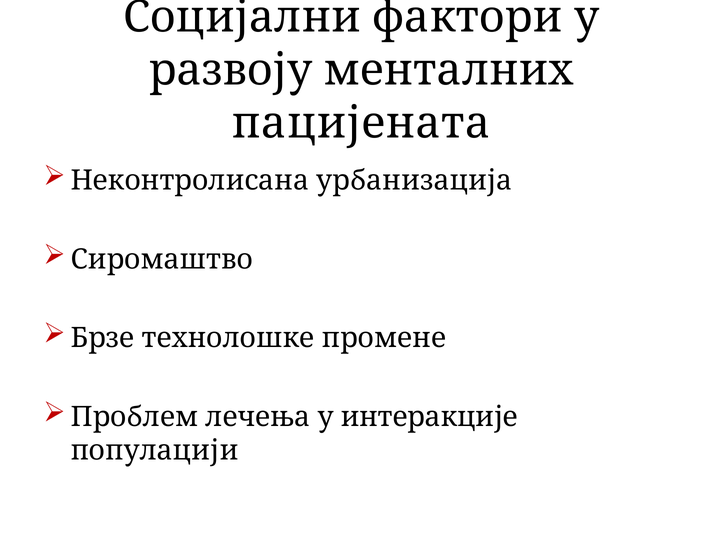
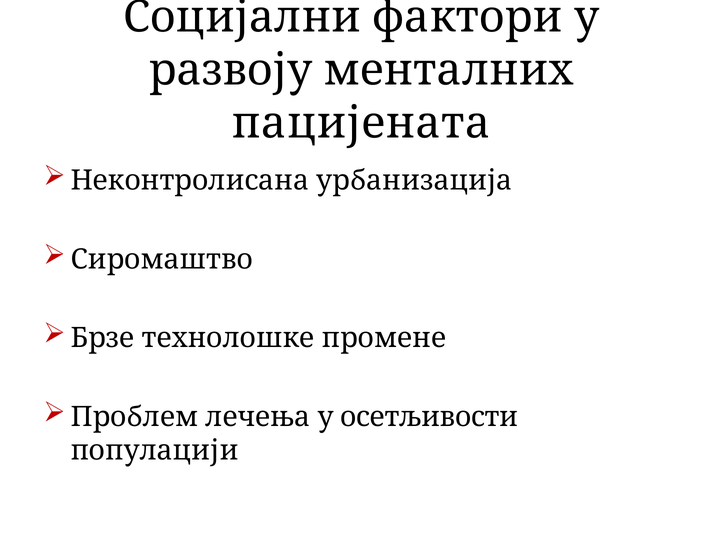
интеракције: интеракције -> осетљивости
